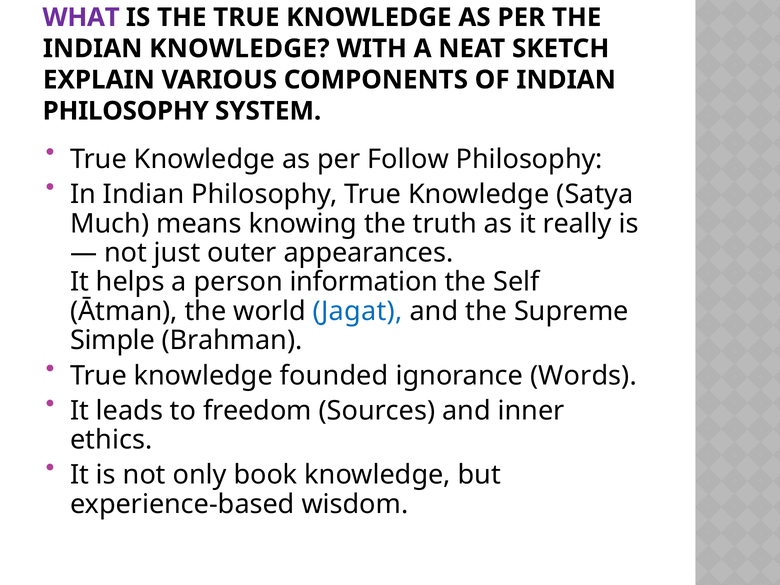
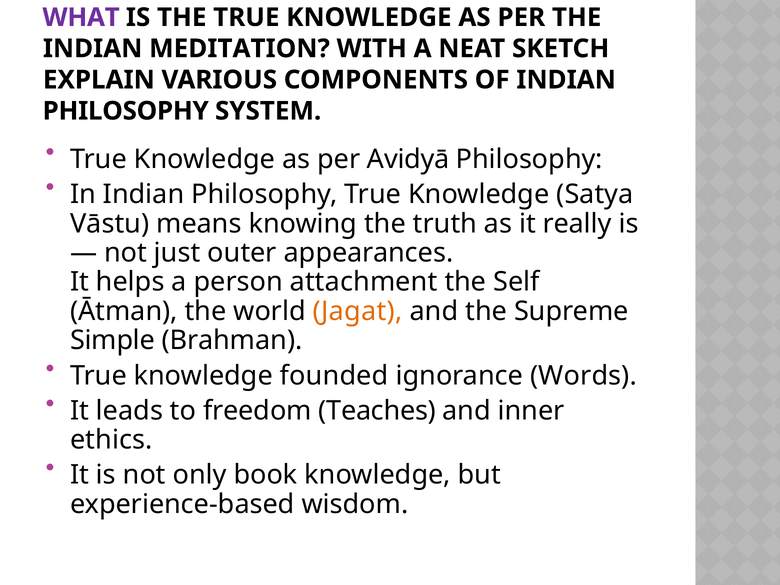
INDIAN KNOWLEDGE: KNOWLEDGE -> MEDITATION
Follow: Follow -> Avidyā
Much: Much -> Vāstu
information: information -> attachment
Jagat colour: blue -> orange
Sources: Sources -> Teaches
